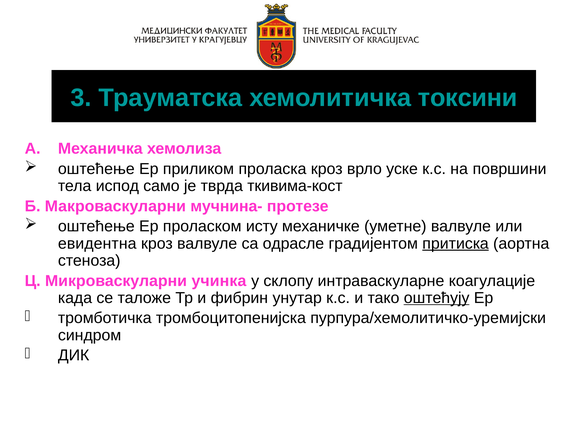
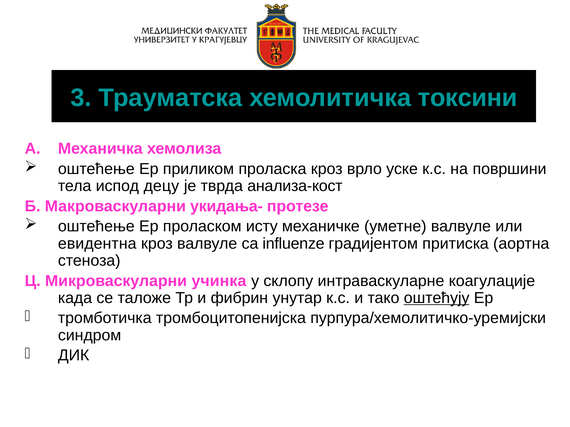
само: само -> дeцу
ткивима-кост: ткивима-кост -> анализа-кост
мучнина-: мучнина- -> укидања-
одрасле: одрасле -> influenze
притиска underline: present -> none
